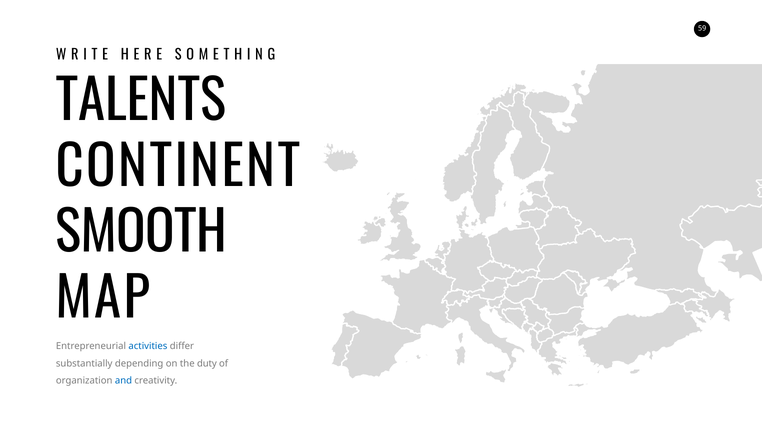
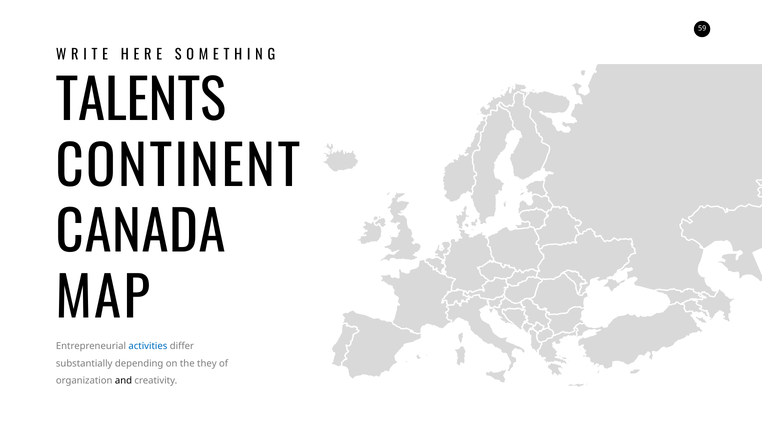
SMOOTH: SMOOTH -> CANADA
duty: duty -> they
and colour: blue -> black
